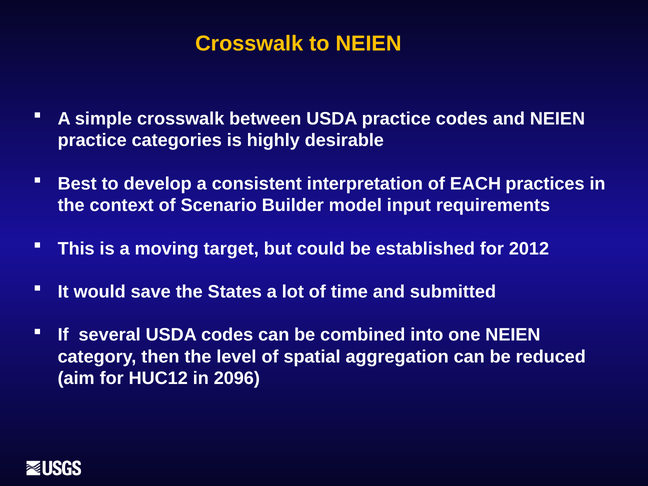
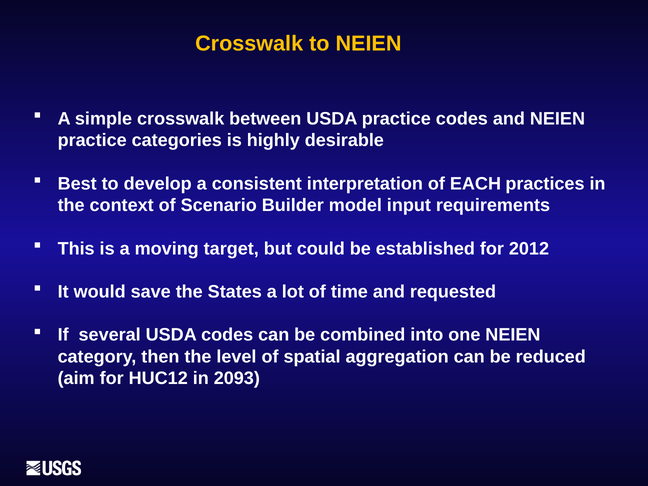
submitted: submitted -> requested
2096: 2096 -> 2093
